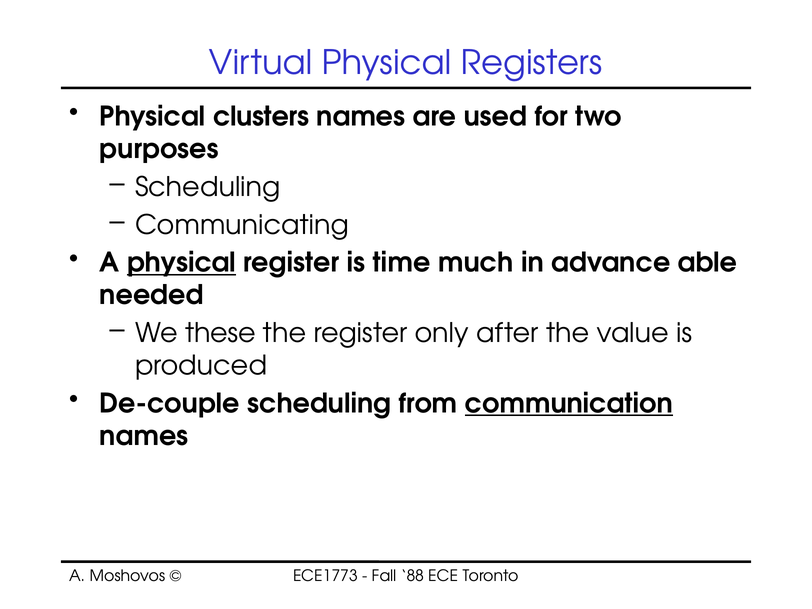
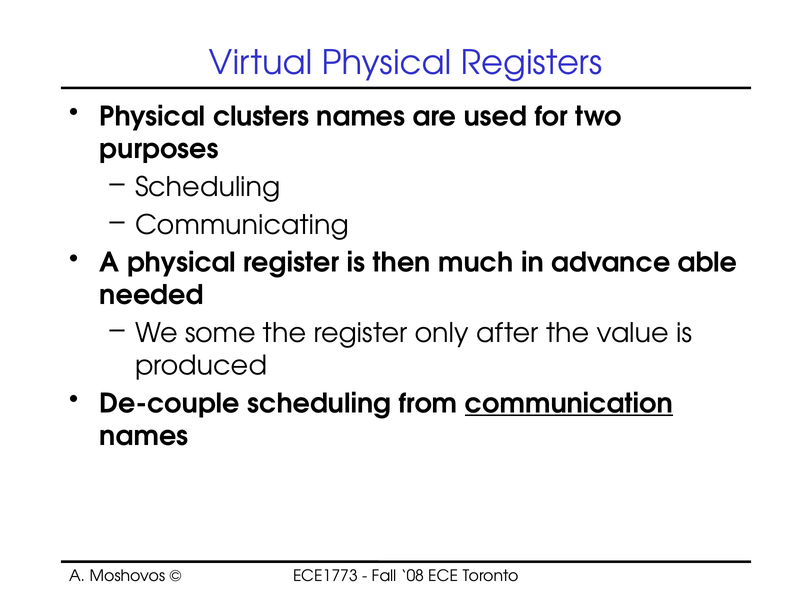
physical at (182, 263) underline: present -> none
time: time -> then
these: these -> some
88: 88 -> 08
